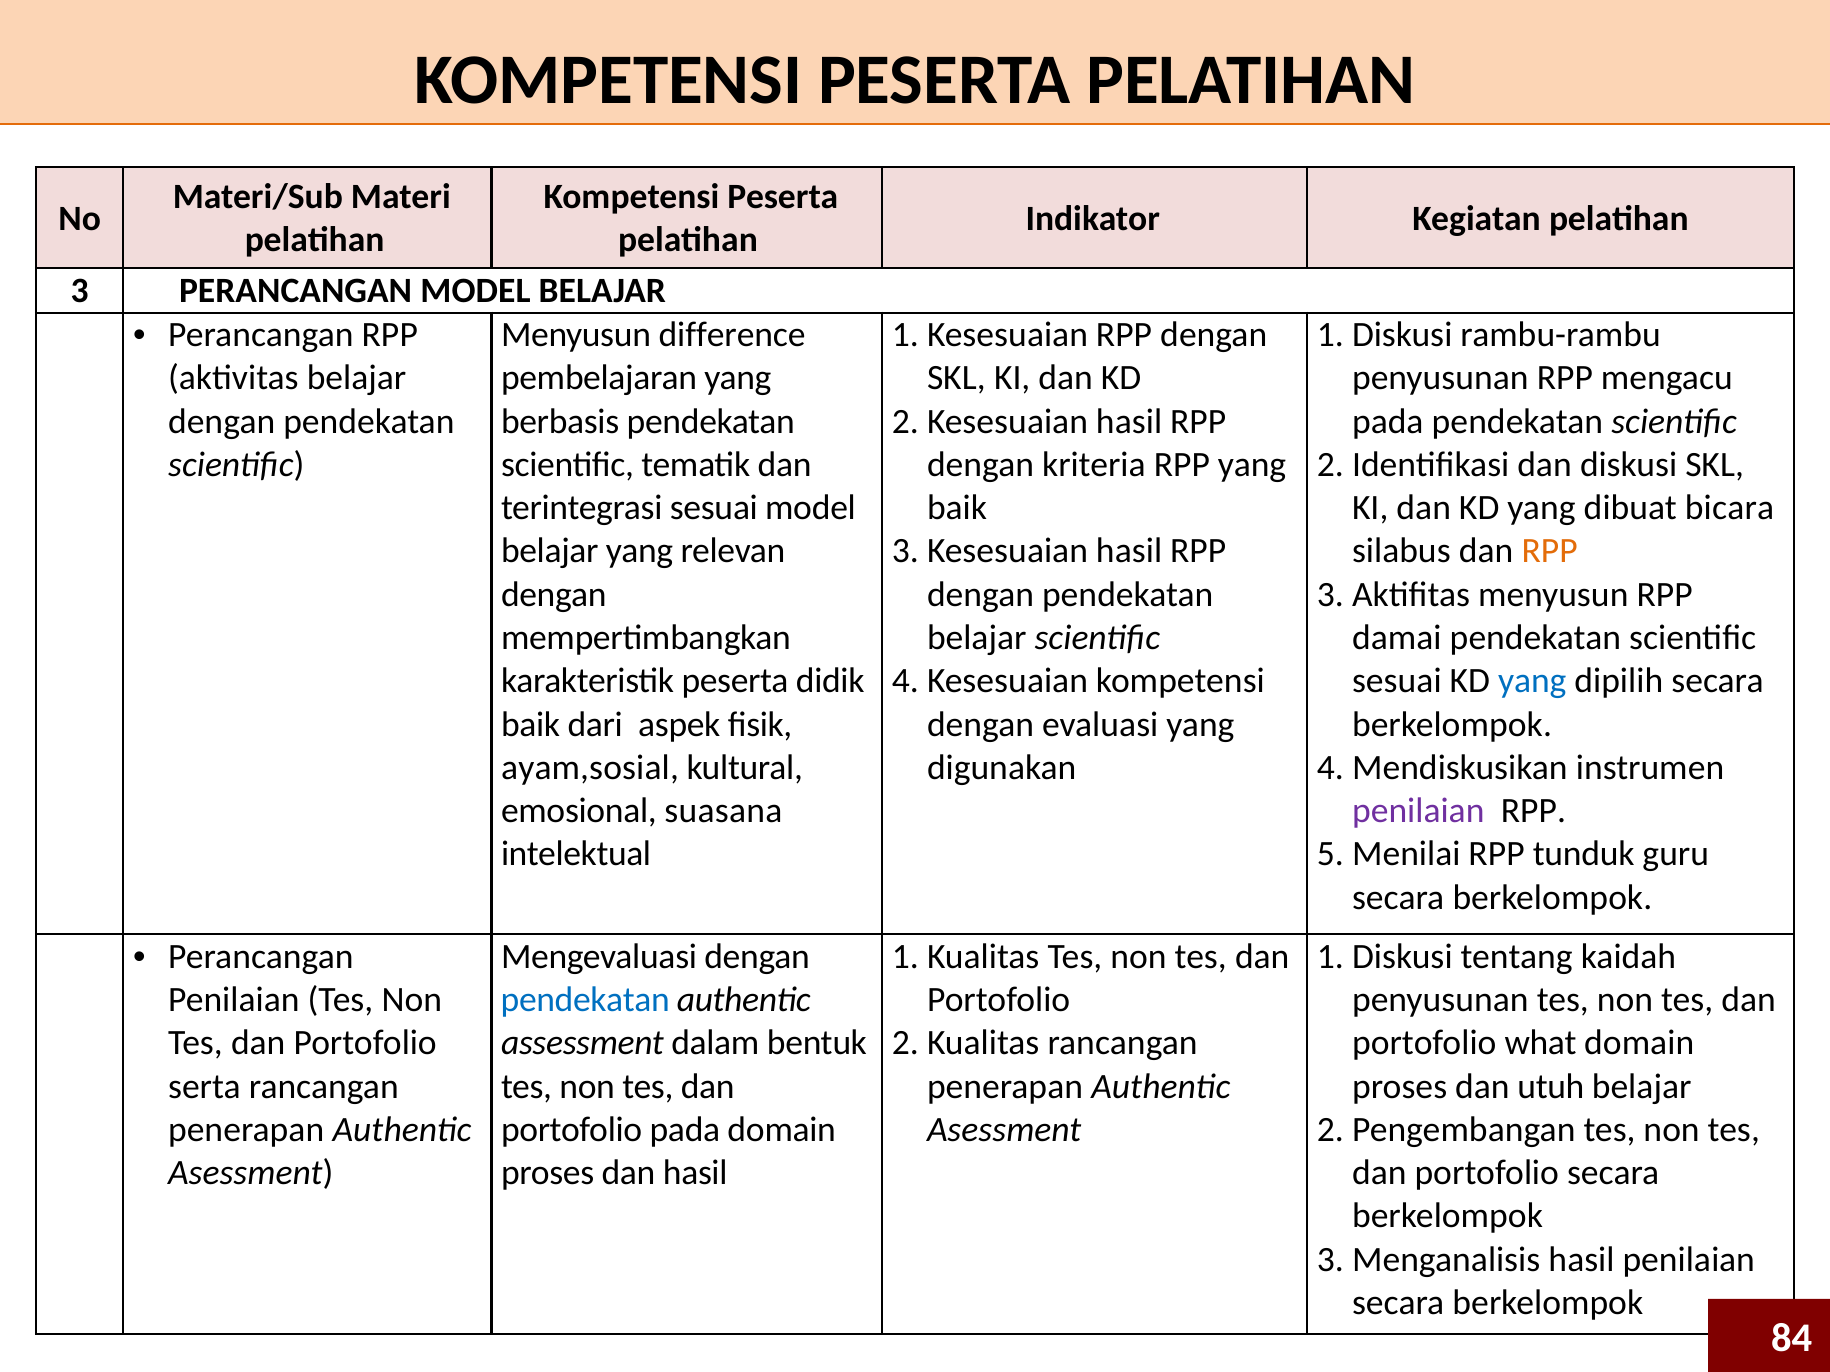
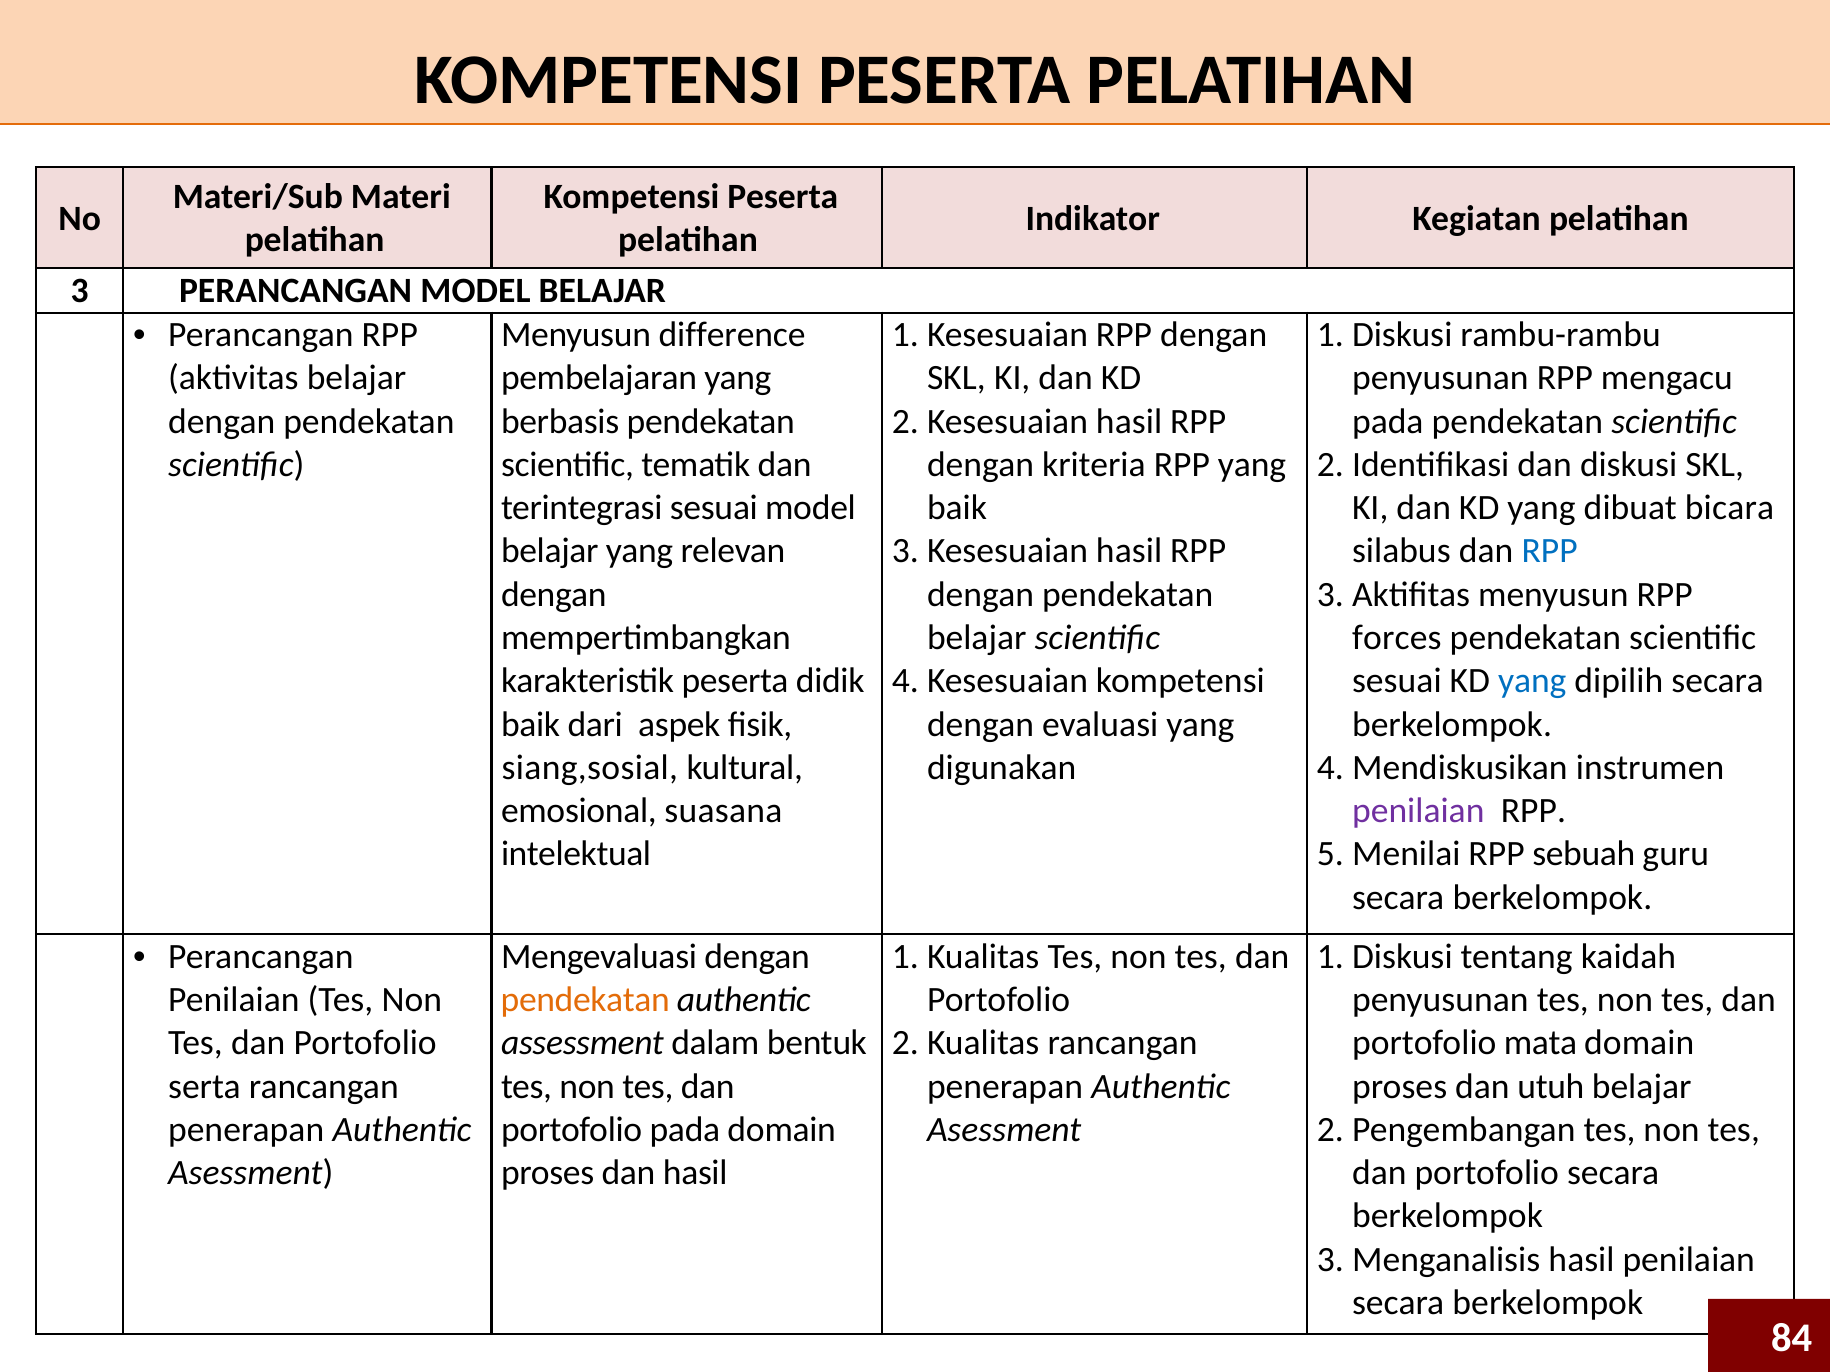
RPP at (1550, 551) colour: orange -> blue
damai: damai -> forces
ayam,sosial: ayam,sosial -> siang,sosial
tunduk: tunduk -> sebuah
pendekatan at (585, 1000) colour: blue -> orange
what: what -> mata
